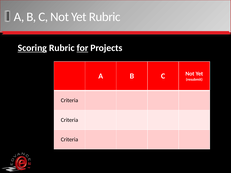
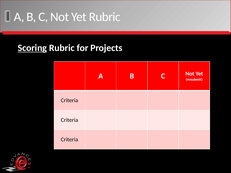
for underline: present -> none
